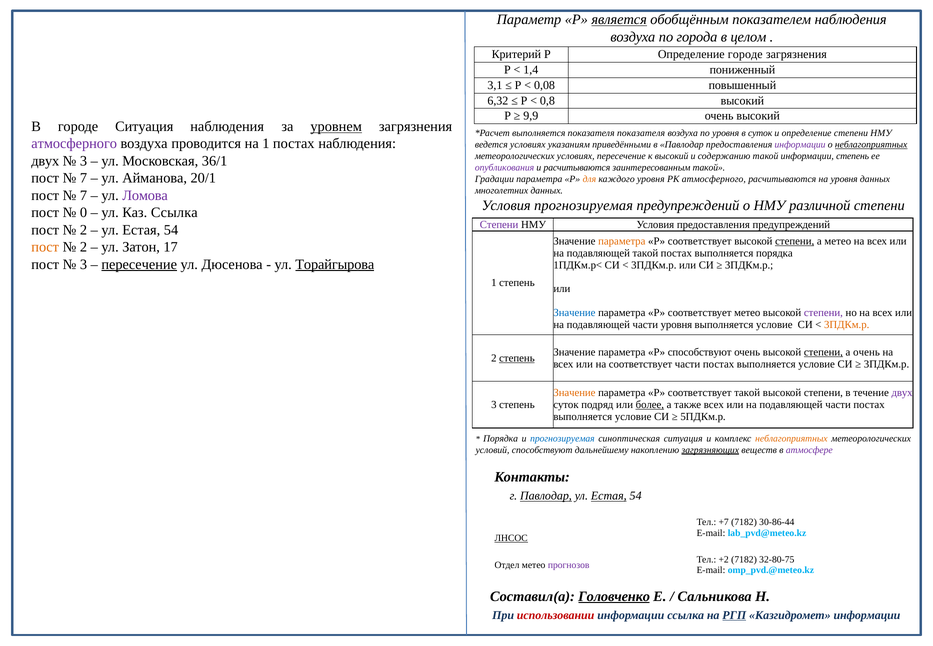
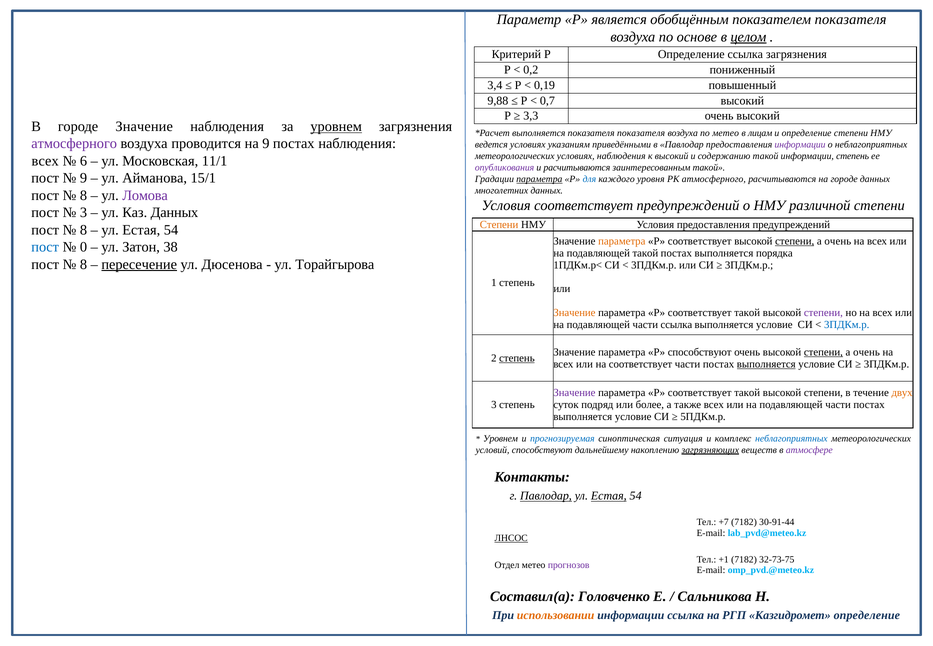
является underline: present -> none
показателем наблюдения: наблюдения -> показателя
города: города -> основе
целом underline: none -> present
Определение городе: городе -> ссылка
1,4: 1,4 -> 0,2
3,1: 3,1 -> 3,4
0,08: 0,08 -> 0,19
6,32: 6,32 -> 9,88
0,8: 0,8 -> 0,7
9,9: 9,9 -> 3,3
городе Ситуация: Ситуация -> Значение
по уровня: уровня -> метео
в суток: суток -> лицам
на 1: 1 -> 9
неблагоприятных at (871, 145) underline: present -> none
условиях пересечение: пересечение -> наблюдения
двух at (45, 161): двух -> всех
3 at (83, 161): 3 -> 6
36/1: 36/1 -> 11/1
7 at (83, 178): 7 -> 9
20/1: 20/1 -> 15/1
параметра at (539, 179) underline: none -> present
для colour: orange -> blue
на уровня: уровня -> городе
7 at (83, 195): 7 -> 8
Условия прогнозируемая: прогнозируемая -> соответствует
0 at (83, 213): 0 -> 3
Каз Ссылка: Ссылка -> Данных
Степени at (499, 225) colour: purple -> orange
2 at (83, 230): 2 -> 8
метео at (838, 241): метео -> очень
пост at (45, 247) colour: orange -> blue
2 at (83, 247): 2 -> 0
17: 17 -> 38
3 at (83, 264): 3 -> 8
Торайгырова underline: present -> none
Значение at (574, 313) colour: blue -> orange
метео at (747, 313): метео -> такой
части уровня: уровня -> ссылка
3ПДКм.р at (847, 325) colour: orange -> blue
выполняется at (766, 364) underline: none -> present
Значение at (574, 393) colour: orange -> purple
двух at (902, 393) colour: purple -> orange
более underline: present -> none
Порядка at (501, 438): Порядка -> Уровнем
неблагоприятных at (791, 438) colour: orange -> blue
30-86-44: 30-86-44 -> 30-91-44
+2: +2 -> +1
32-80-75: 32-80-75 -> 32-73-75
Головченко underline: present -> none
использовании colour: red -> orange
РГП underline: present -> none
Казгидромет информации: информации -> определение
